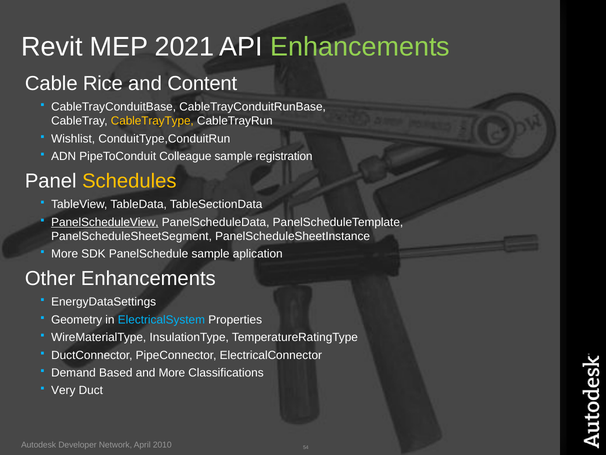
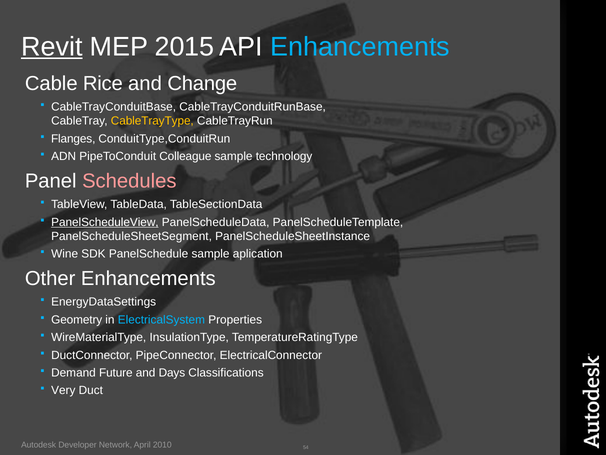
Revit underline: none -> present
2021: 2021 -> 2015
Enhancements at (360, 47) colour: light green -> light blue
Content: Content -> Change
Wishlist: Wishlist -> Flanges
registration: registration -> technology
Schedules colour: yellow -> pink
More at (65, 254): More -> Wine
Based: Based -> Future
and More: More -> Days
